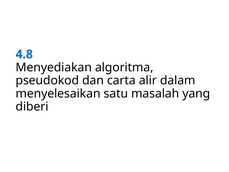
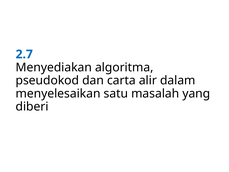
4.8: 4.8 -> 2.7
